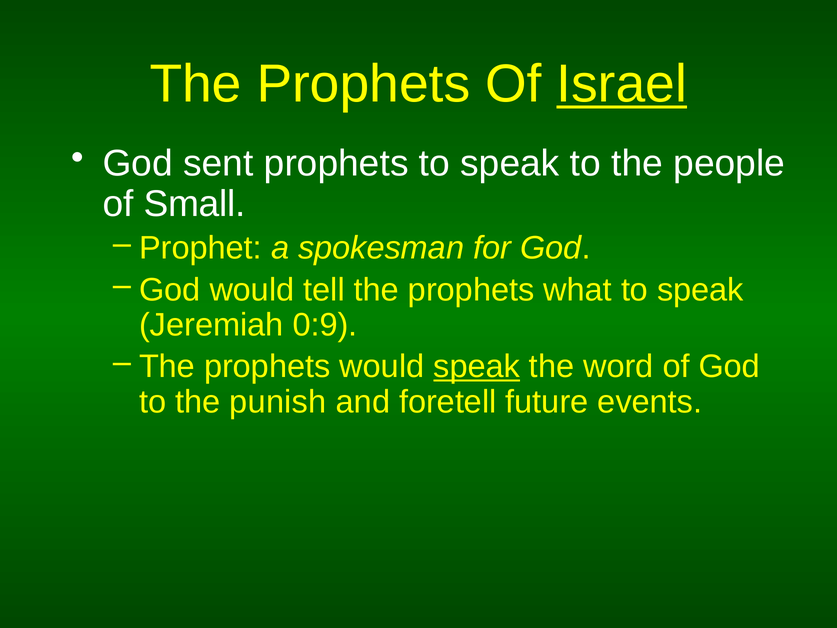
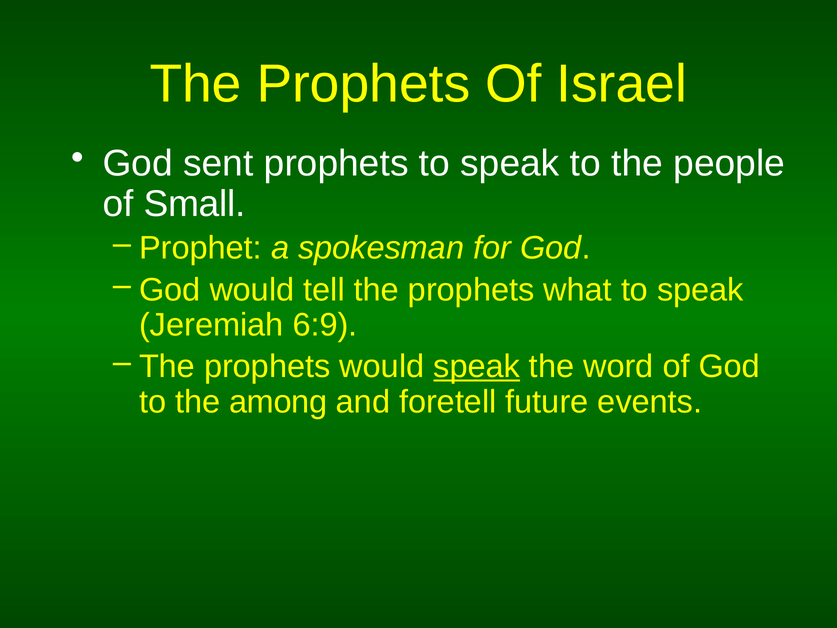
Israel underline: present -> none
0:9: 0:9 -> 6:9
punish: punish -> among
